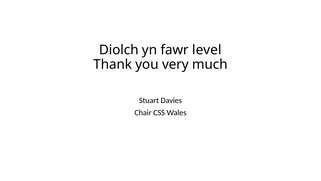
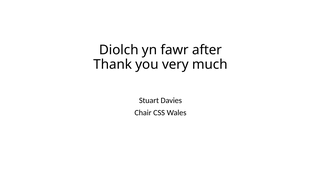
level: level -> after
